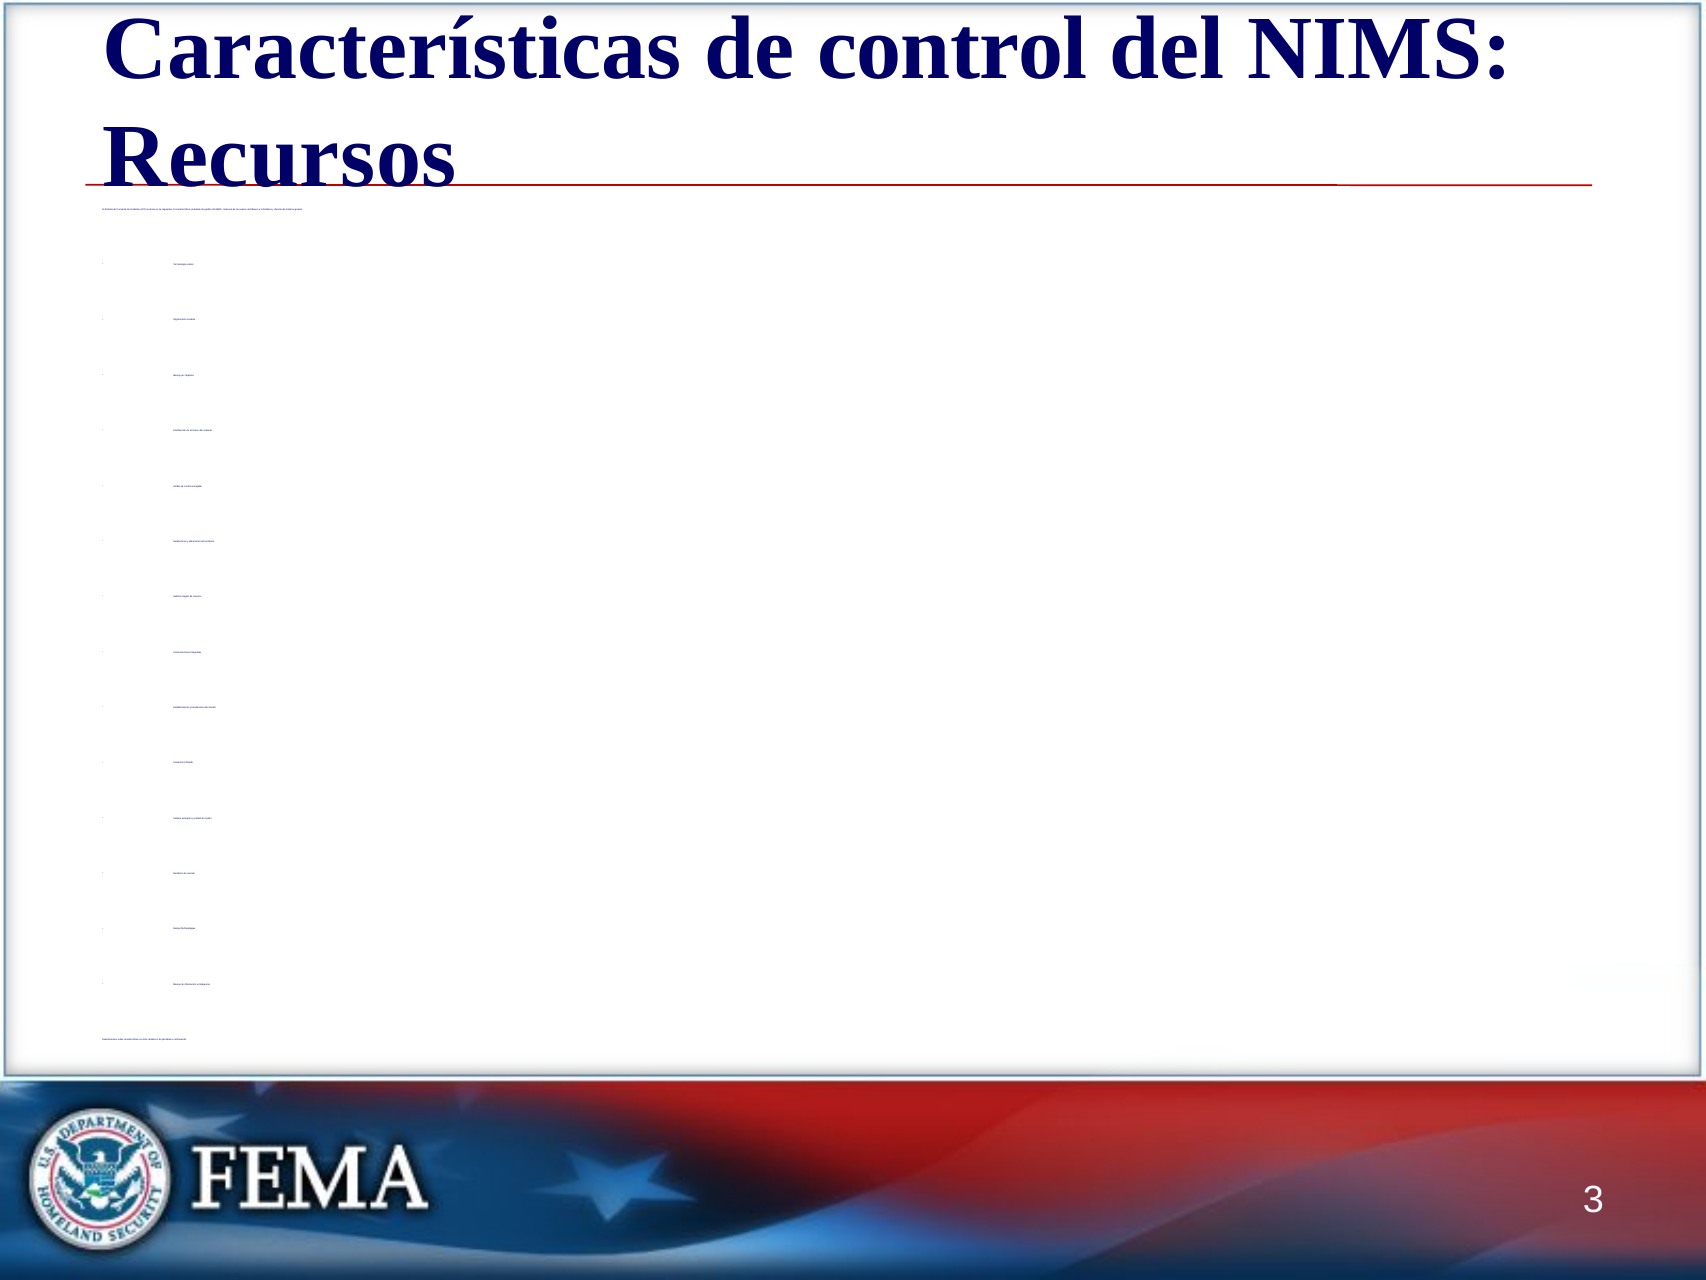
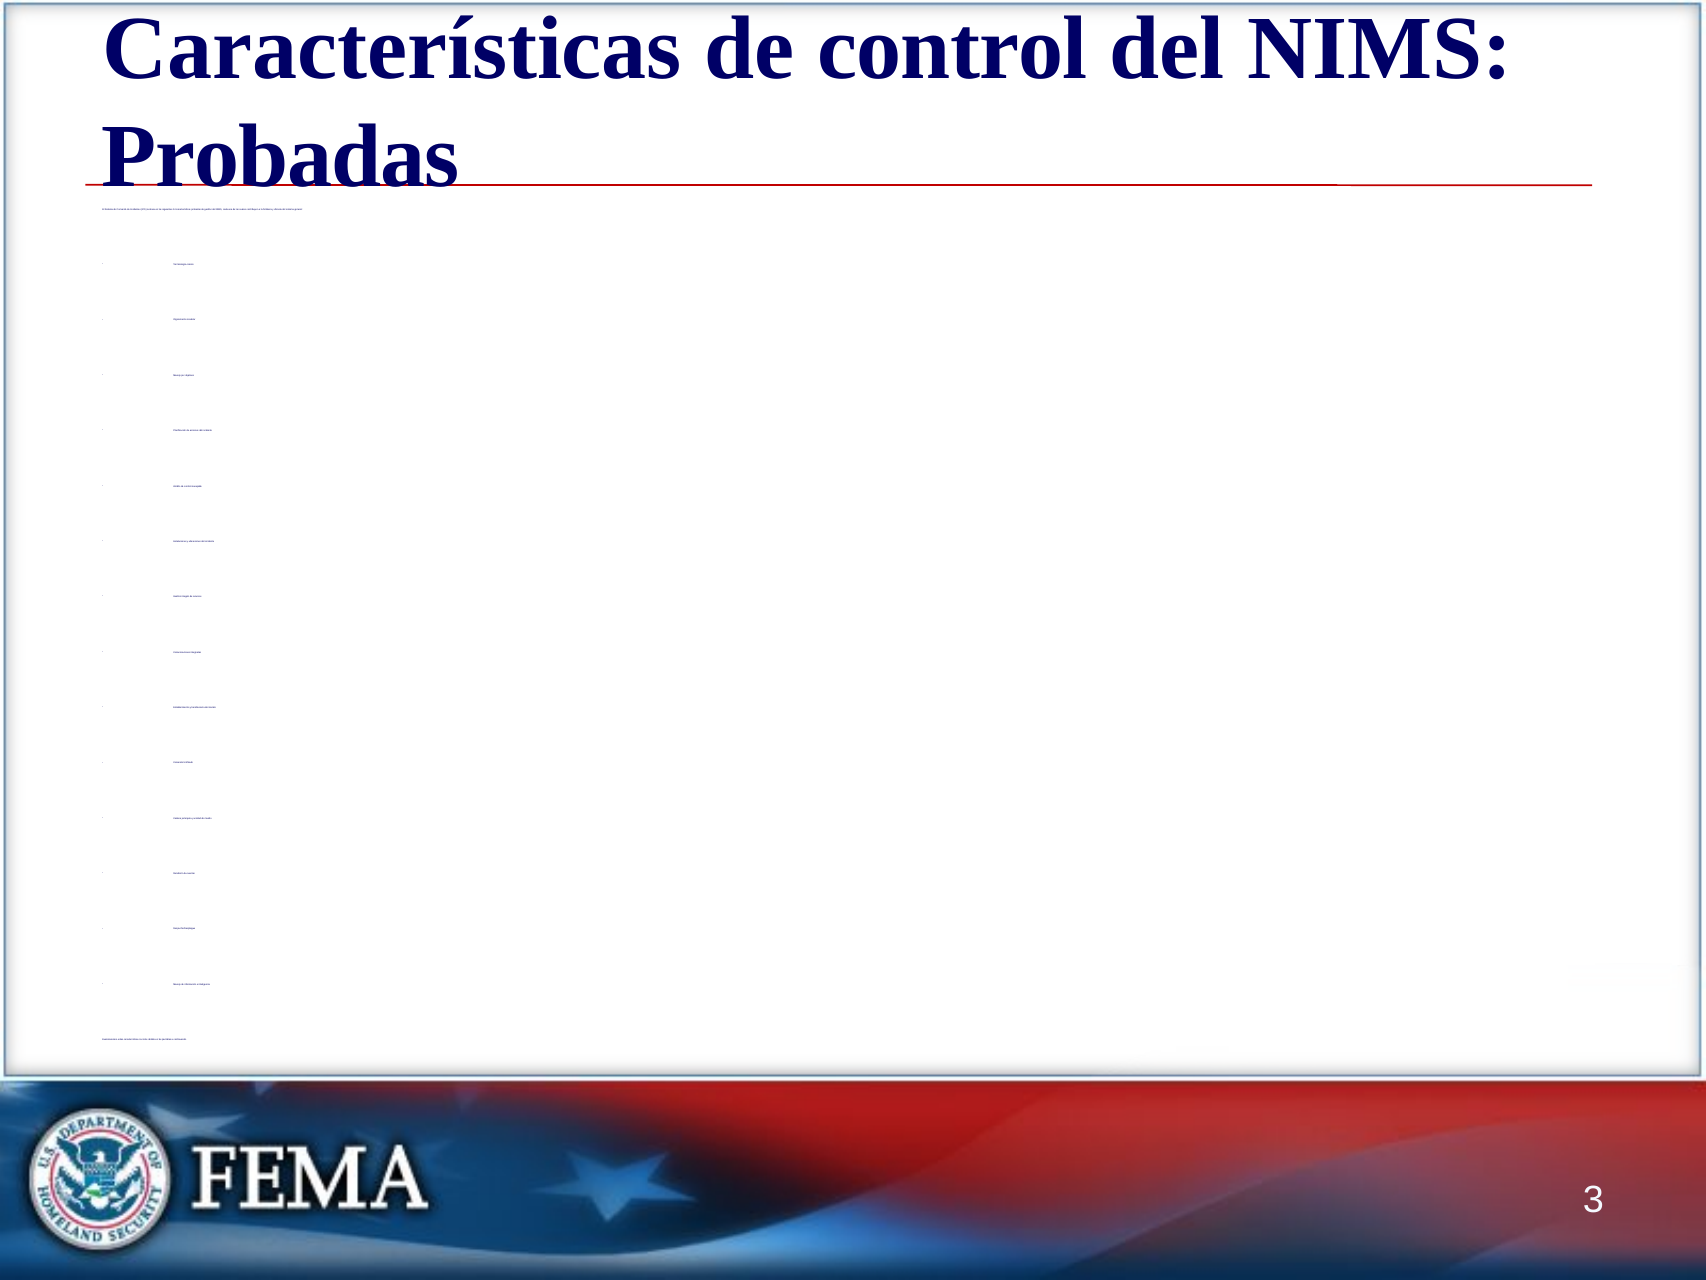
Recursos at (280, 157): Recursos -> Probadas
